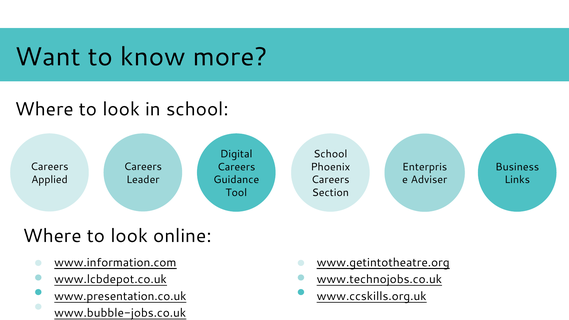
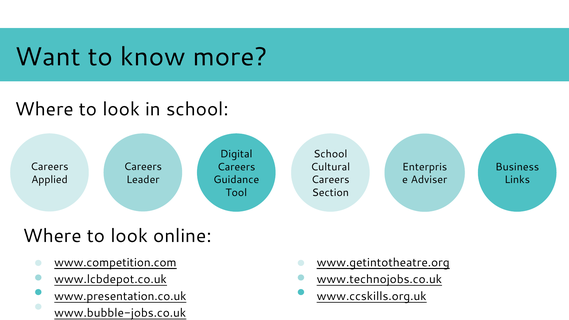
Phoenix: Phoenix -> Cultural
www.information.com: www.information.com -> www.competition.com
